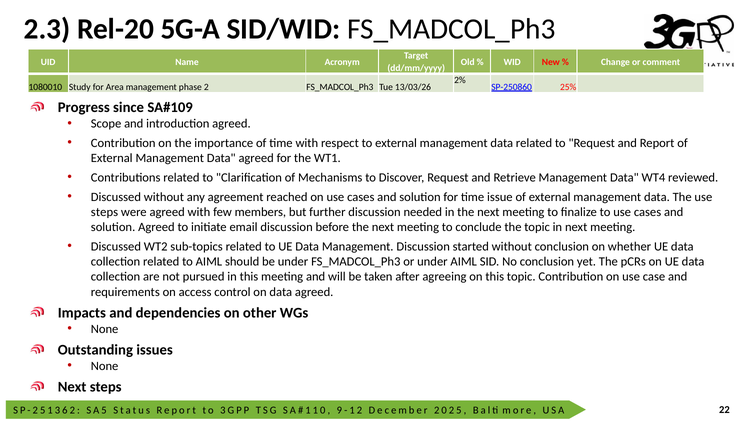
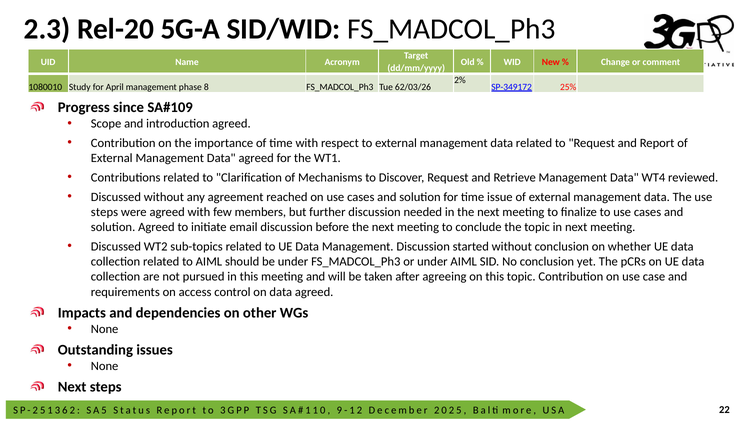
Area: Area -> April
2: 2 -> 8
13/03/26: 13/03/26 -> 62/03/26
SP-250860: SP-250860 -> SP-349172
